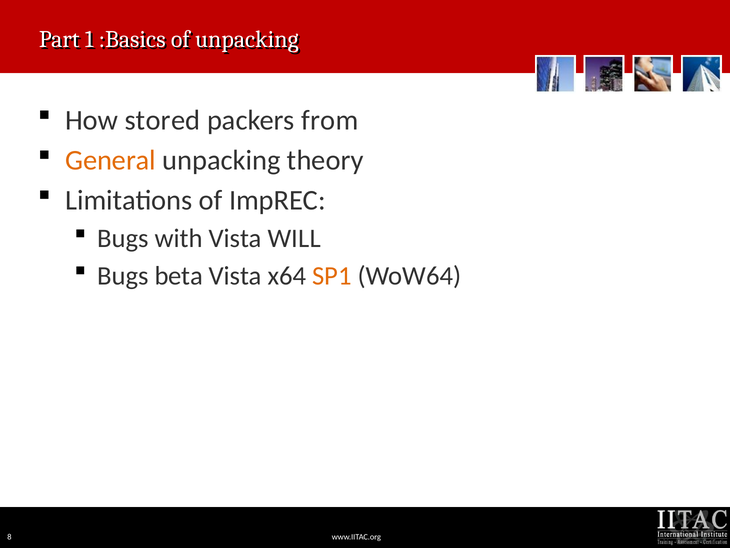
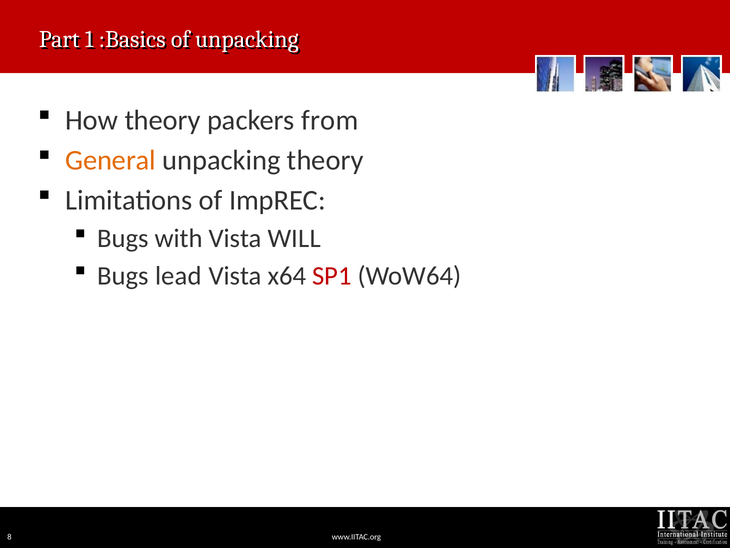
How stored: stored -> theory
beta: beta -> lead
SP1 colour: orange -> red
